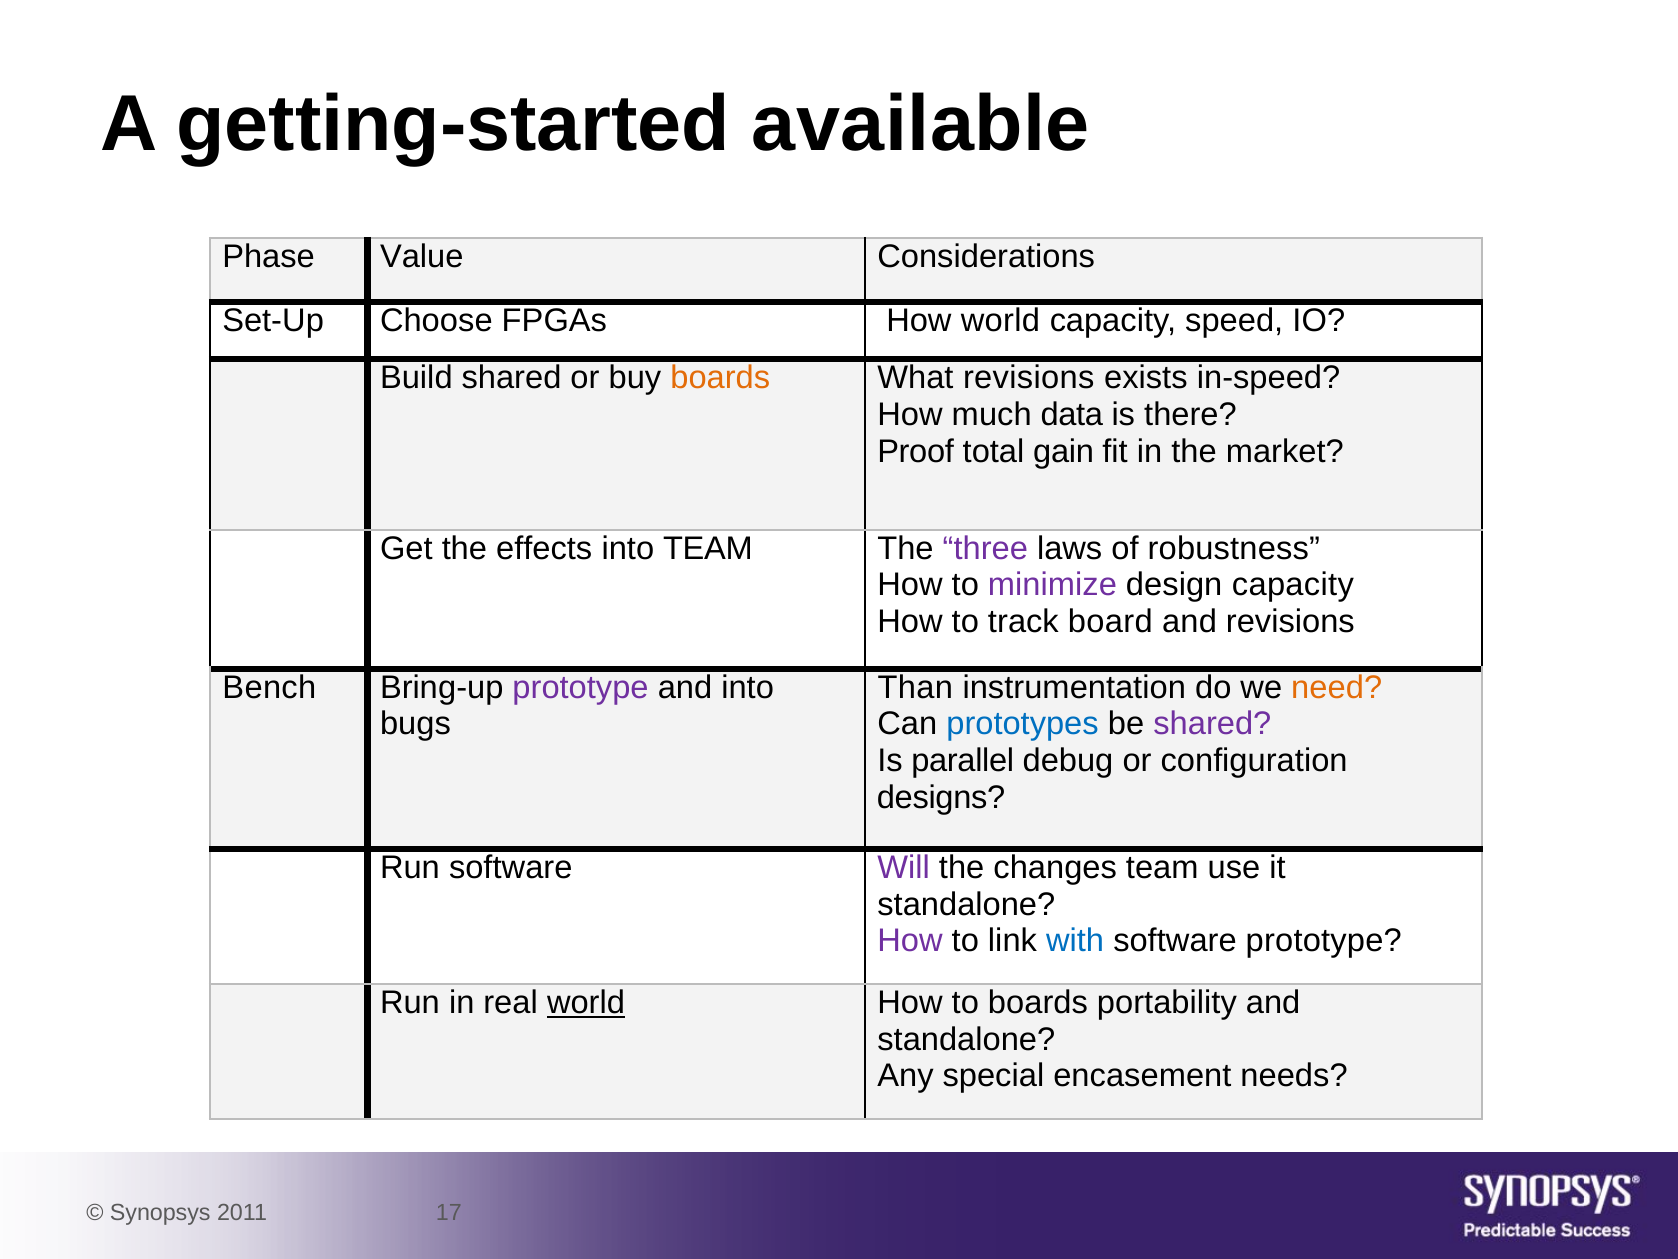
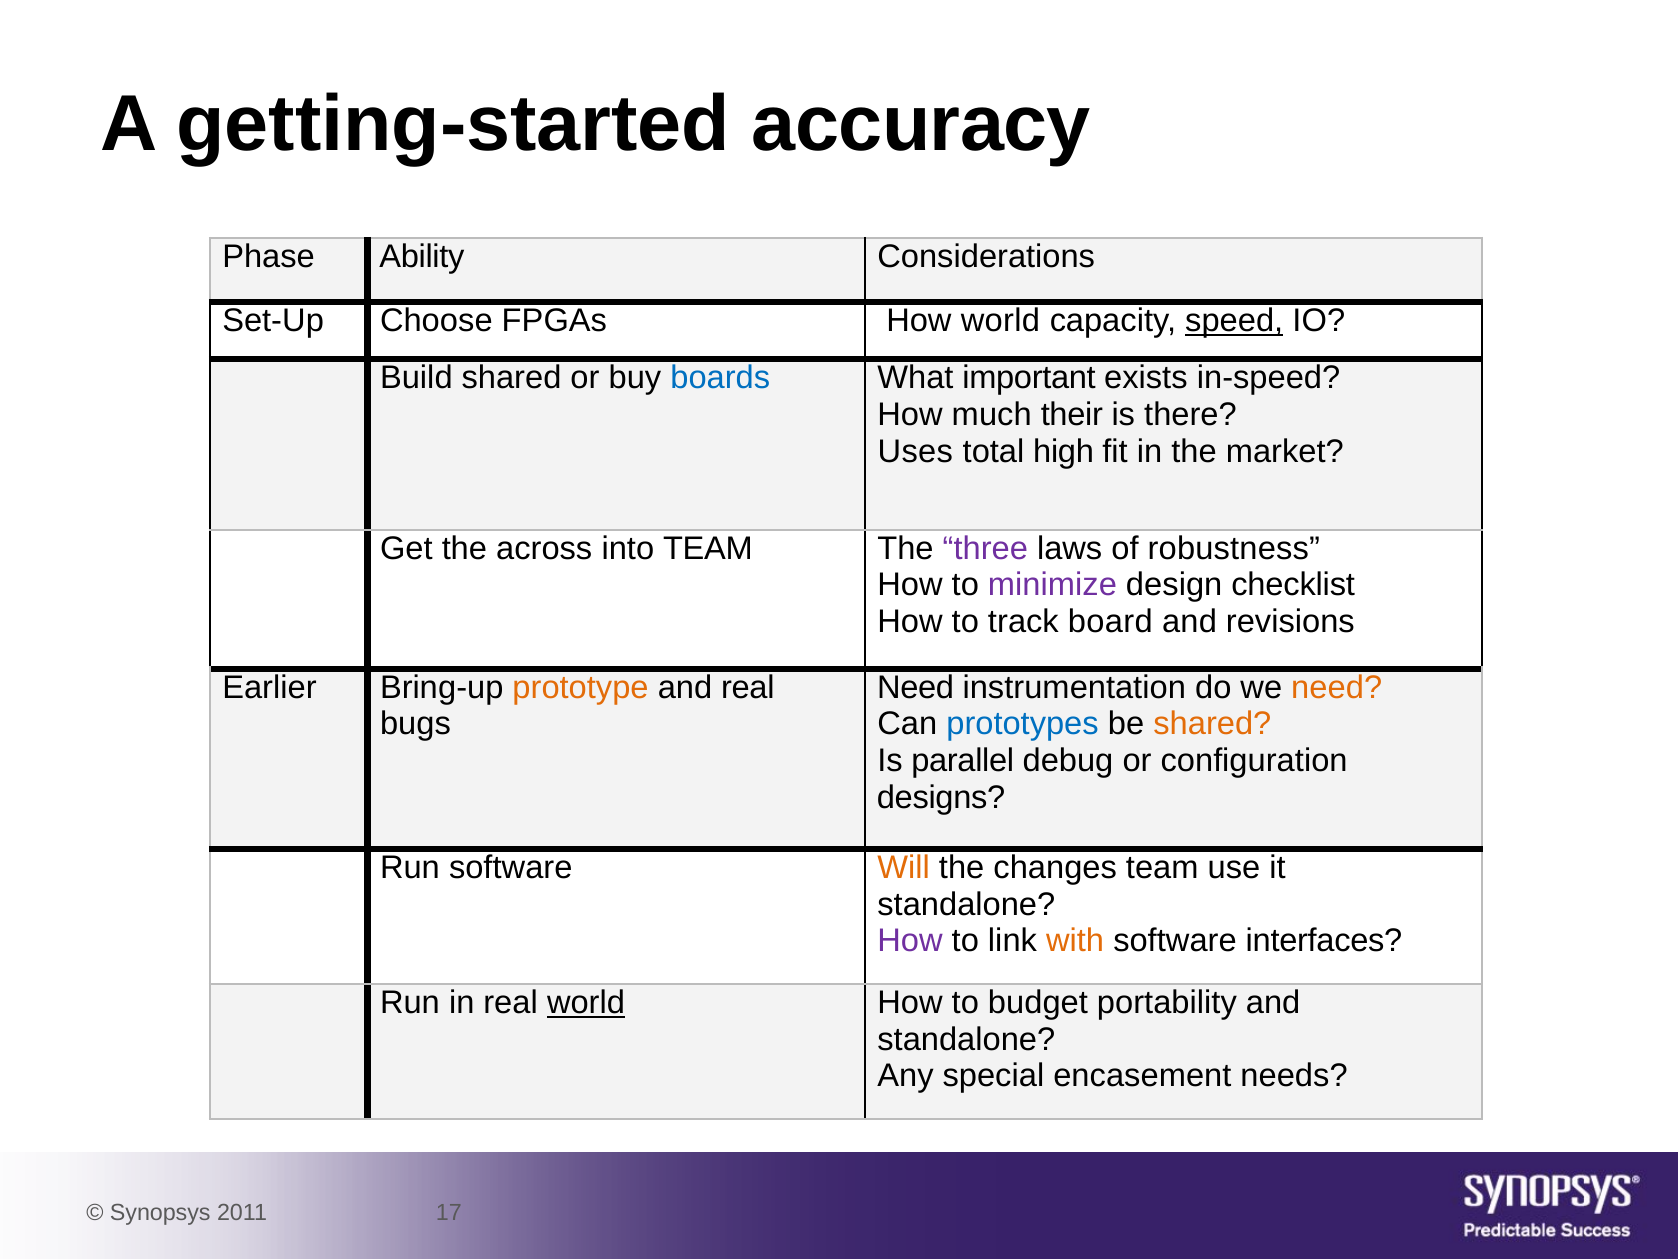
available: available -> accuracy
Value: Value -> Ability
speed underline: none -> present
boards at (720, 378) colour: orange -> blue
What revisions: revisions -> important
data: data -> their
Proof: Proof -> Uses
gain: gain -> high
effects: effects -> across
design capacity: capacity -> checklist
Bench: Bench -> Earlier
prototype at (581, 687) colour: purple -> orange
and into: into -> real
Than at (915, 687): Than -> Need
shared at (1212, 724) colour: purple -> orange
Will colour: purple -> orange
with colour: blue -> orange
software prototype: prototype -> interfaces
to boards: boards -> budget
